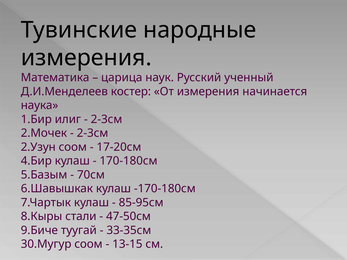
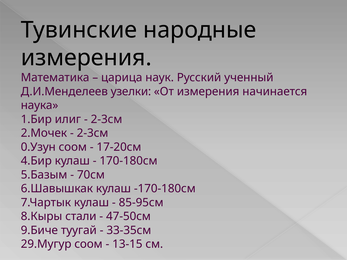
костер: костер -> узелки
2.Узун: 2.Узун -> 0.Узун
30.Мугур: 30.Мугур -> 29.Мугур
